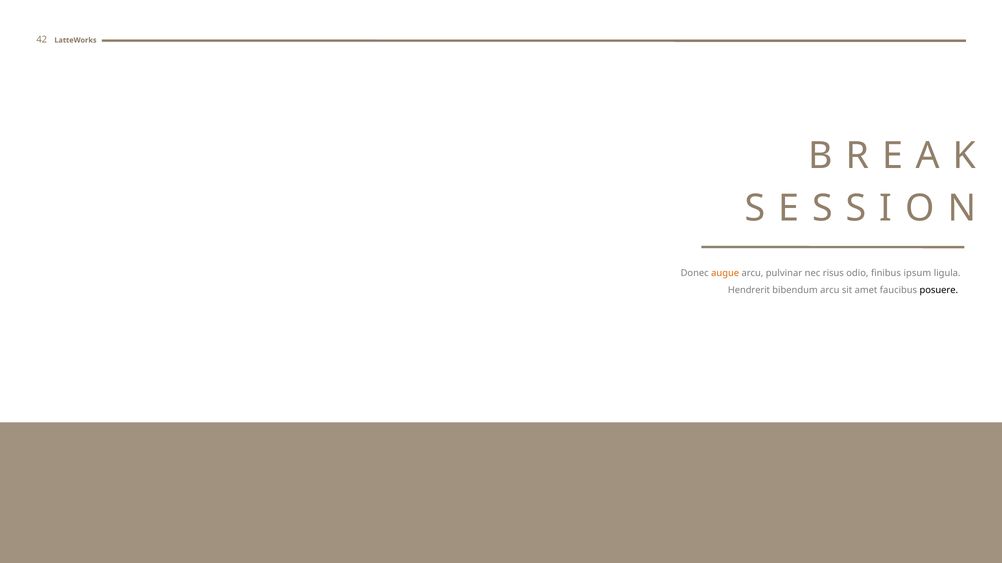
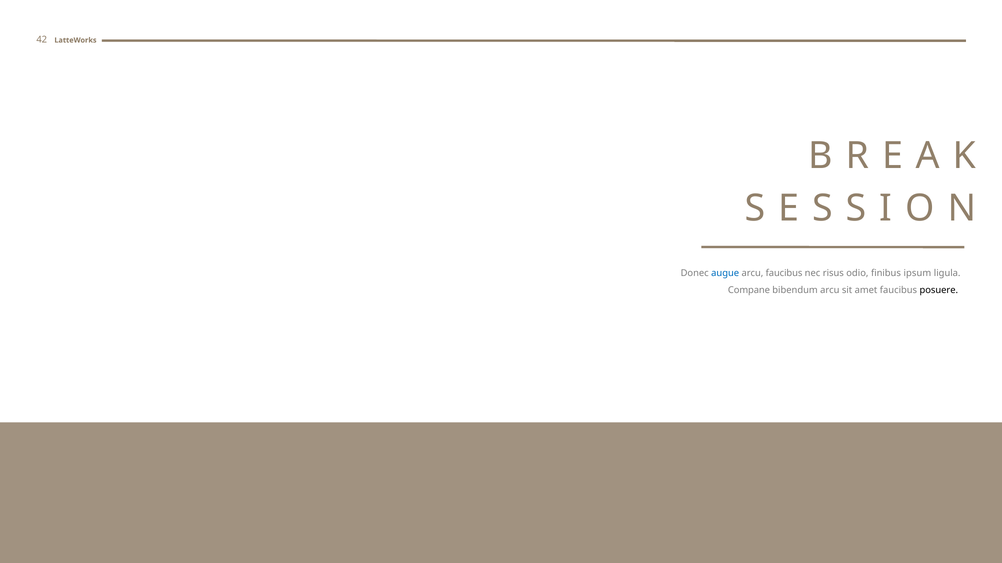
augue colour: orange -> blue
arcu pulvinar: pulvinar -> faucibus
Hendrerit: Hendrerit -> Compane
